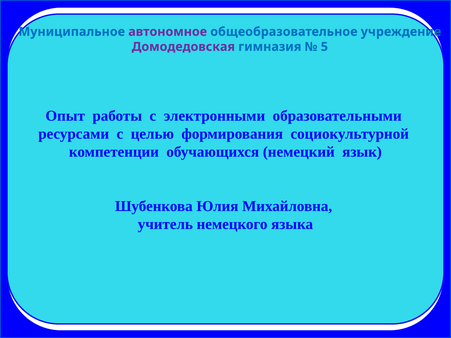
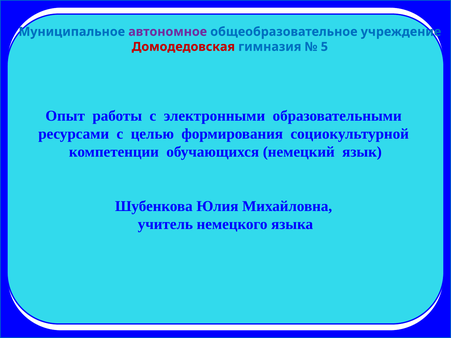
Домодедовская colour: purple -> red
